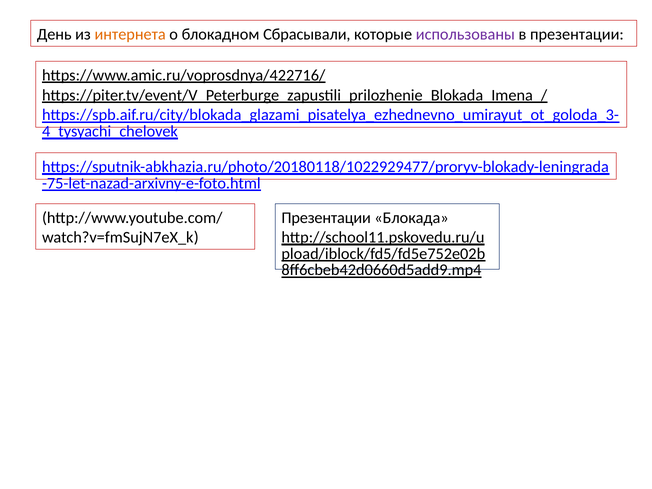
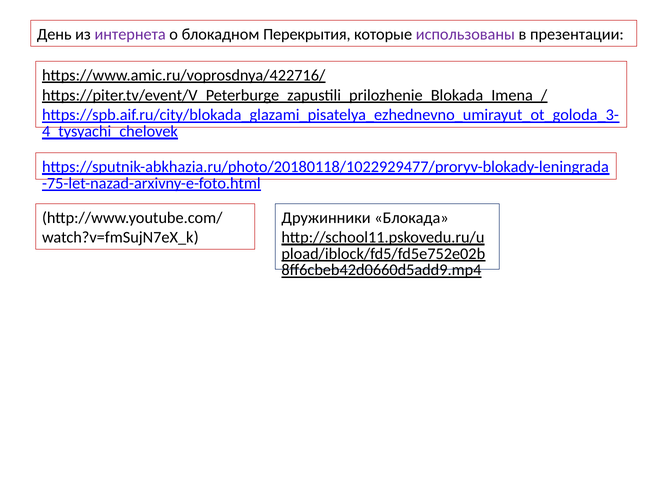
интернета colour: orange -> purple
Сбрасывали: Сбрасывали -> Перекрытия
Презентации at (326, 218): Презентации -> Дружинники
